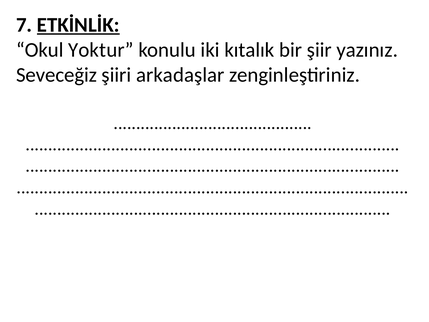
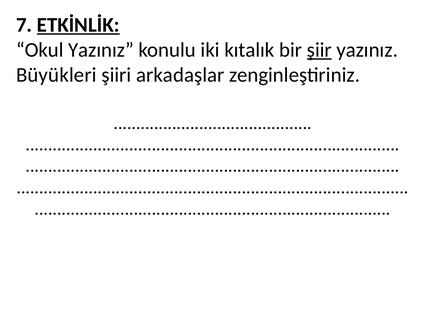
Okul Yoktur: Yoktur -> Yazınız
şiir underline: none -> present
Seveceğiz: Seveceğiz -> Büyükleri
